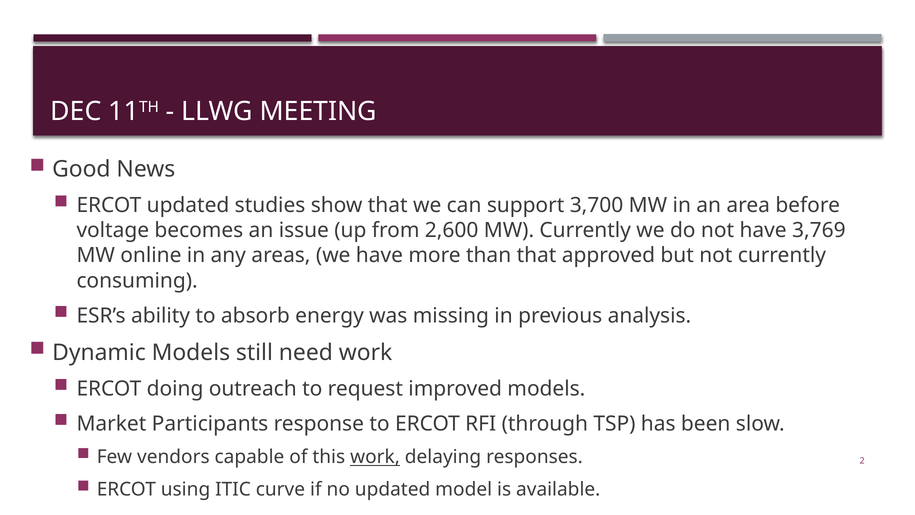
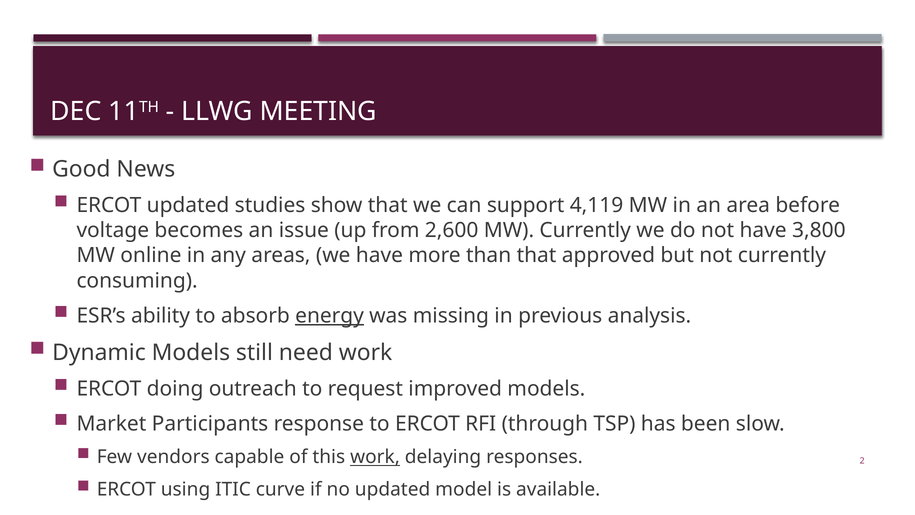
3,700: 3,700 -> 4,119
3,769: 3,769 -> 3,800
energy underline: none -> present
